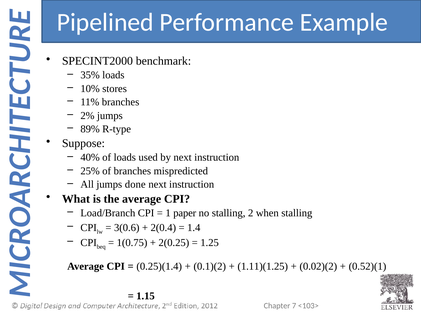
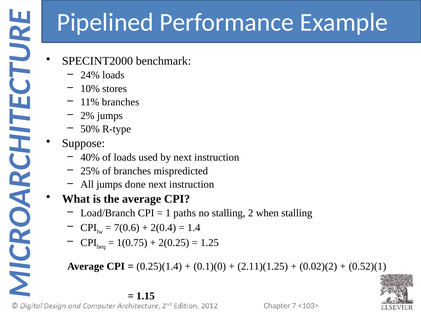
35%: 35% -> 24%
89%: 89% -> 50%
paper: paper -> paths
3(0.6: 3(0.6 -> 7(0.6
0.1)(2: 0.1)(2 -> 0.1)(0
1.11)(1.25: 1.11)(1.25 -> 2.11)(1.25
